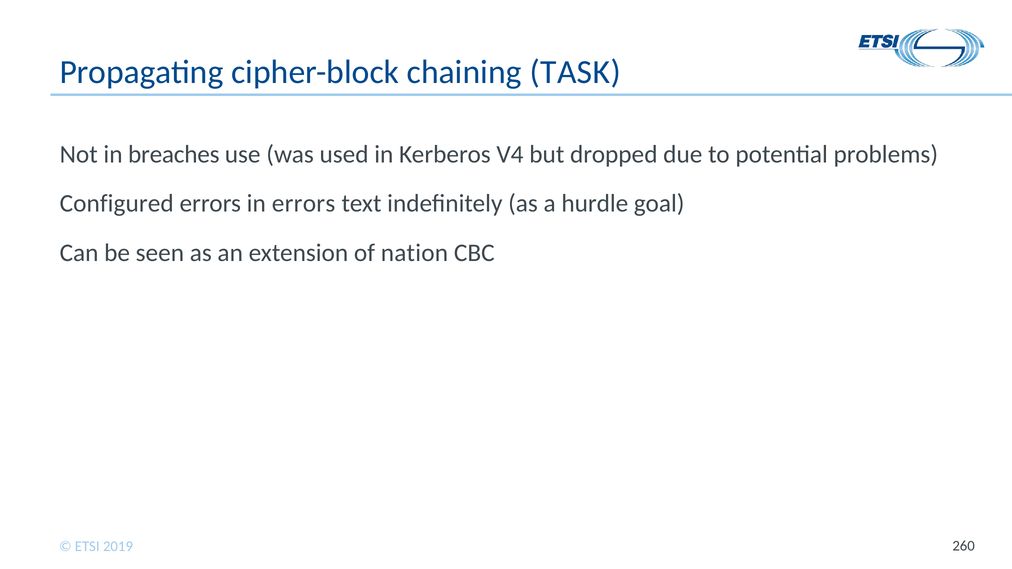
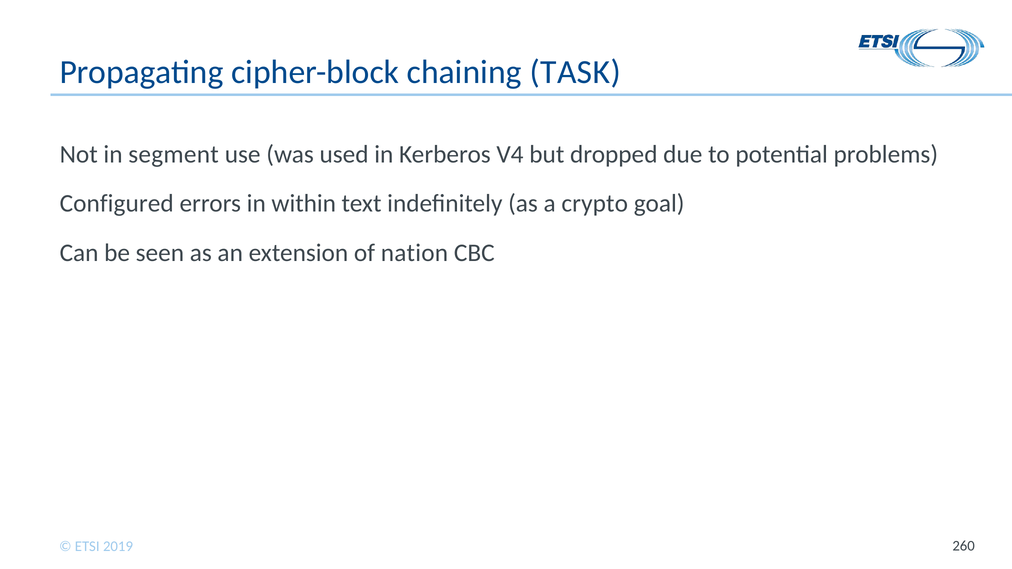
breaches: breaches -> segment
in errors: errors -> within
hurdle: hurdle -> crypto
